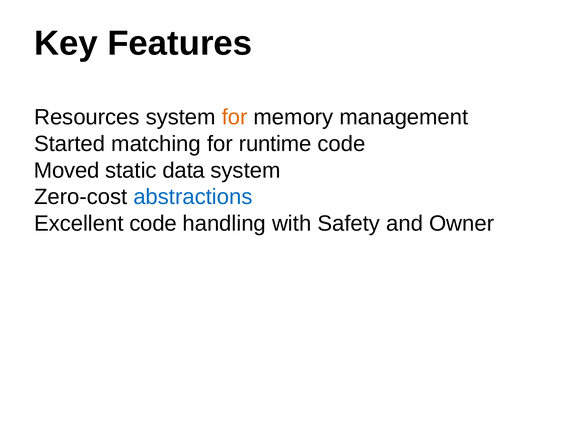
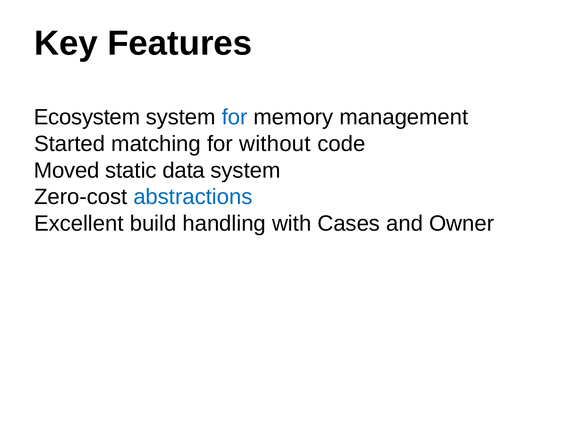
Resources: Resources -> Ecosystem
for at (235, 117) colour: orange -> blue
runtime: runtime -> without
Excellent code: code -> build
Safety: Safety -> Cases
